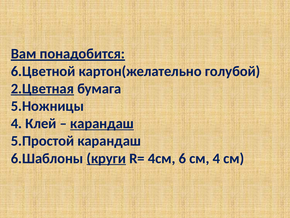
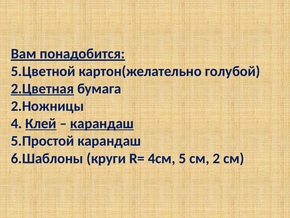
6.Цветной: 6.Цветной -> 5.Цветной
5.Ножницы: 5.Ножницы -> 2.Ножницы
Клей underline: none -> present
круги underline: present -> none
6: 6 -> 5
см 4: 4 -> 2
